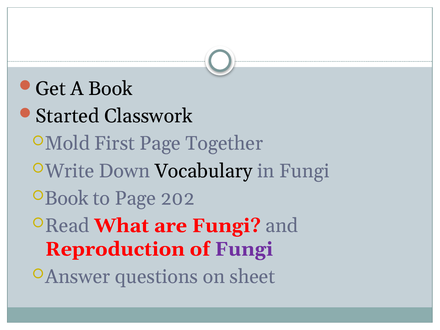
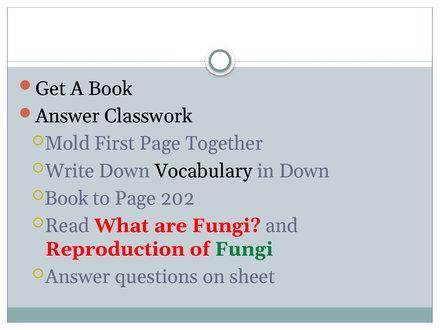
Started at (67, 116): Started -> Answer
in Fungi: Fungi -> Down
Fungi at (244, 249) colour: purple -> green
